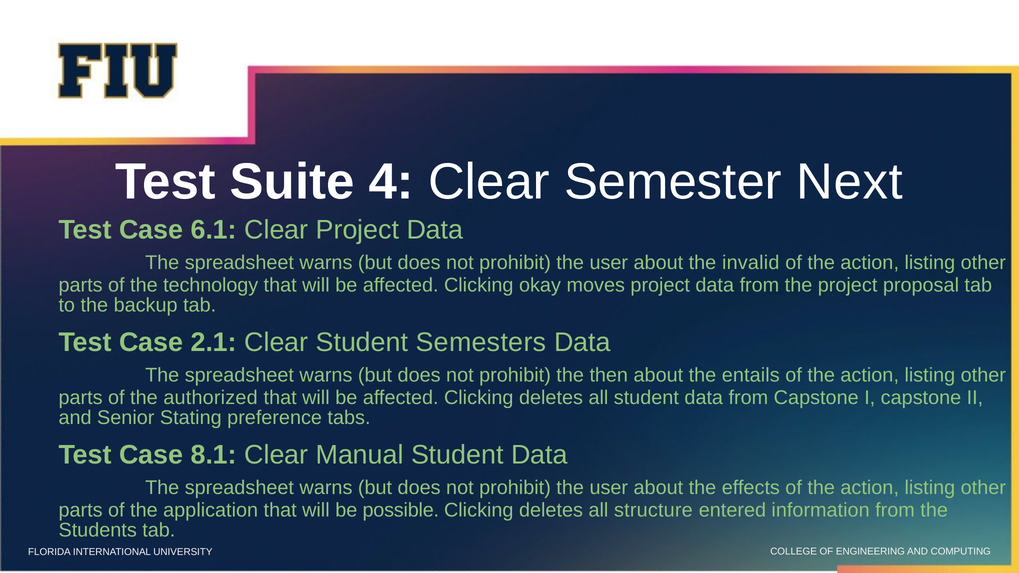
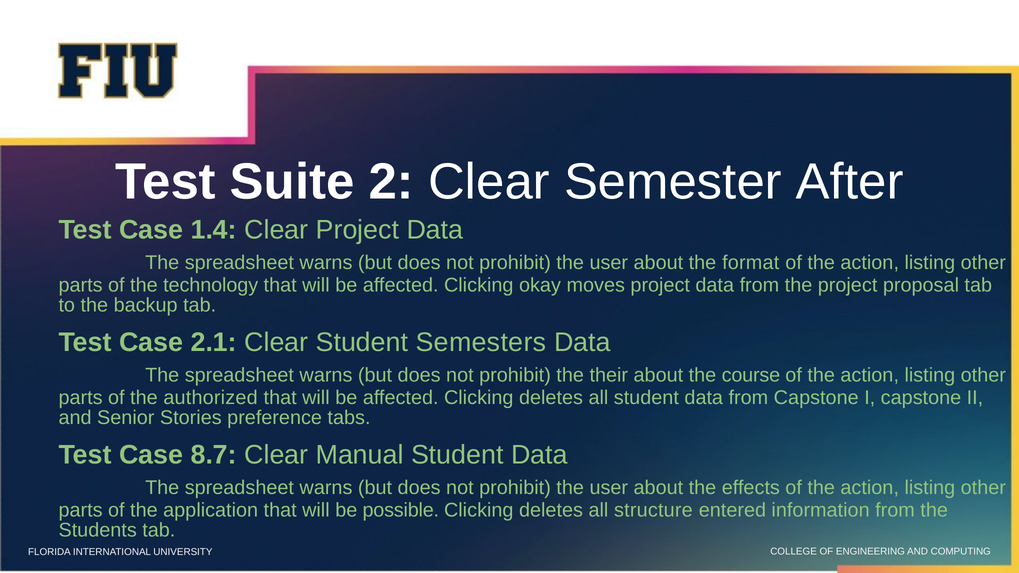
4: 4 -> 2
Next: Next -> After
6.1: 6.1 -> 1.4
invalid: invalid -> format
then: then -> their
entails: entails -> course
Stating: Stating -> Stories
8.1: 8.1 -> 8.7
